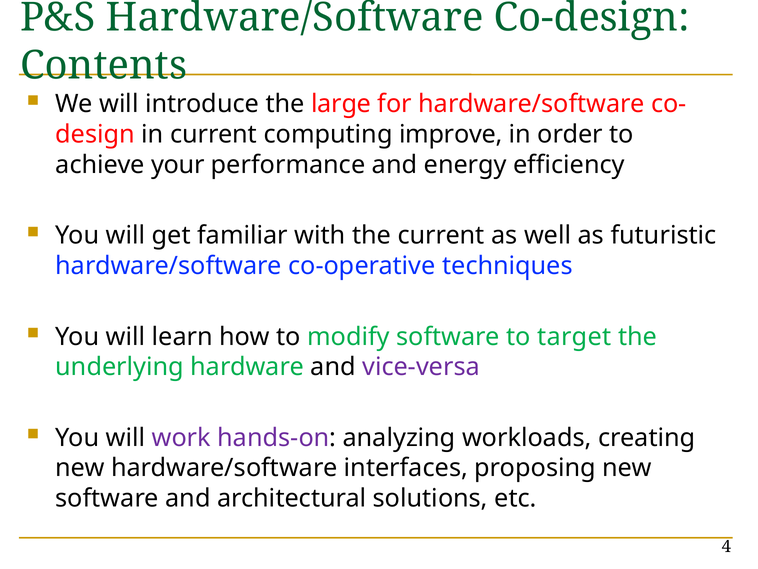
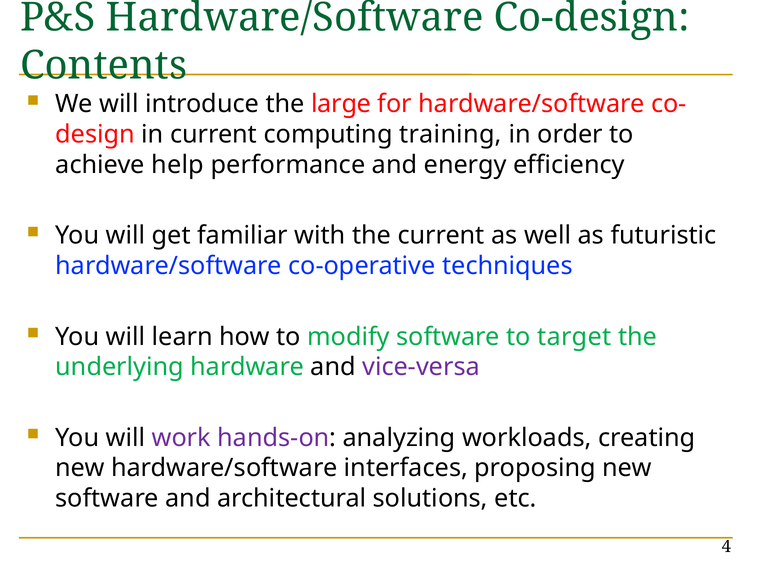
improve: improve -> training
your: your -> help
